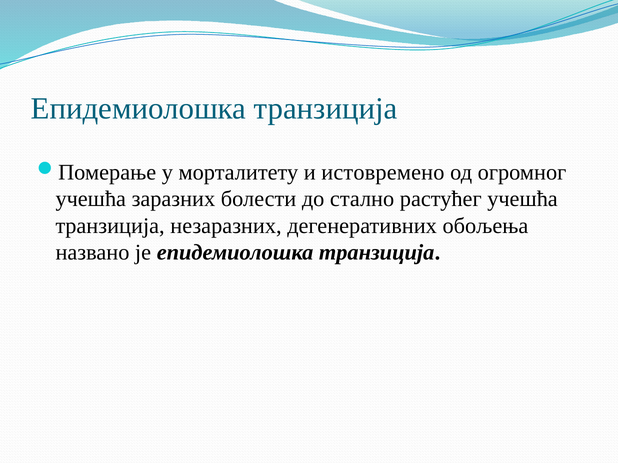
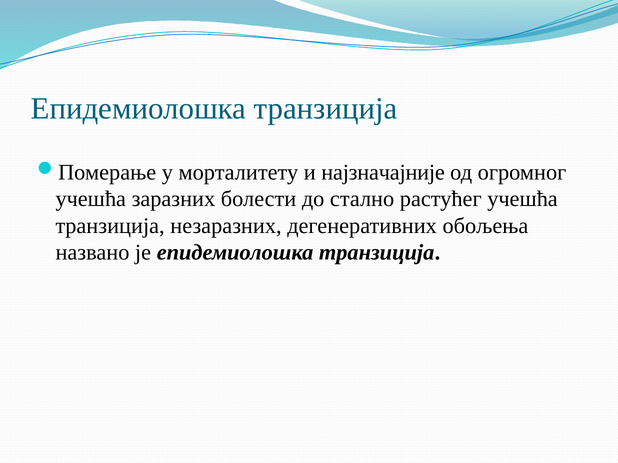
истовремено: истовремено -> најзначајније
